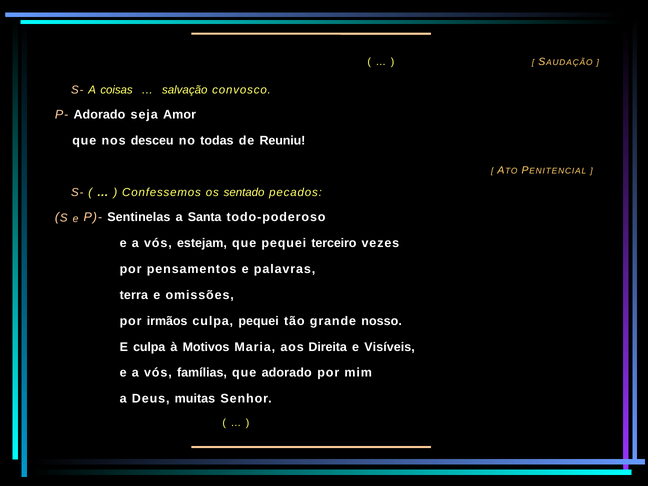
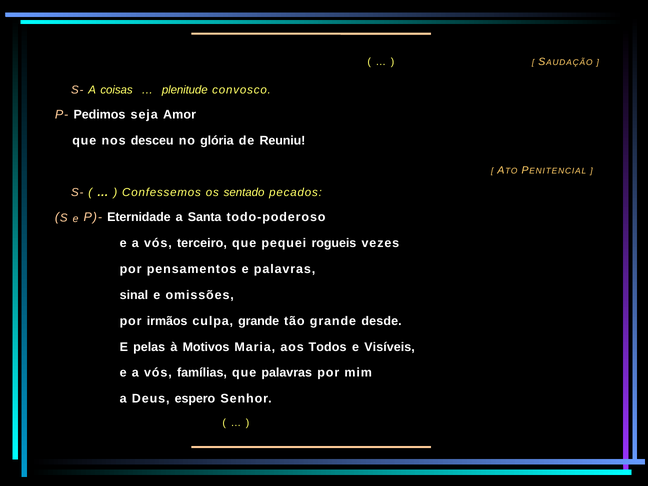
salvação: salvação -> plenitude
P- Adorado: Adorado -> Pedimos
todas: todas -> glória
Sentinelas: Sentinelas -> Eternidade
estejam: estejam -> terceiro
terceiro: terceiro -> rogueis
terra: terra -> sinal
culpa pequei: pequei -> grande
nosso: nosso -> desde
E culpa: culpa -> pelas
Direita: Direita -> Todos
que adorado: adorado -> palavras
muitas: muitas -> espero
